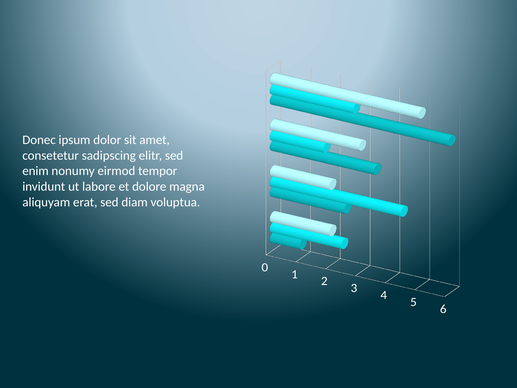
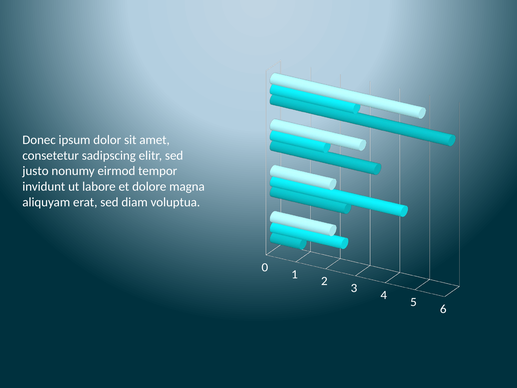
enim: enim -> justo
